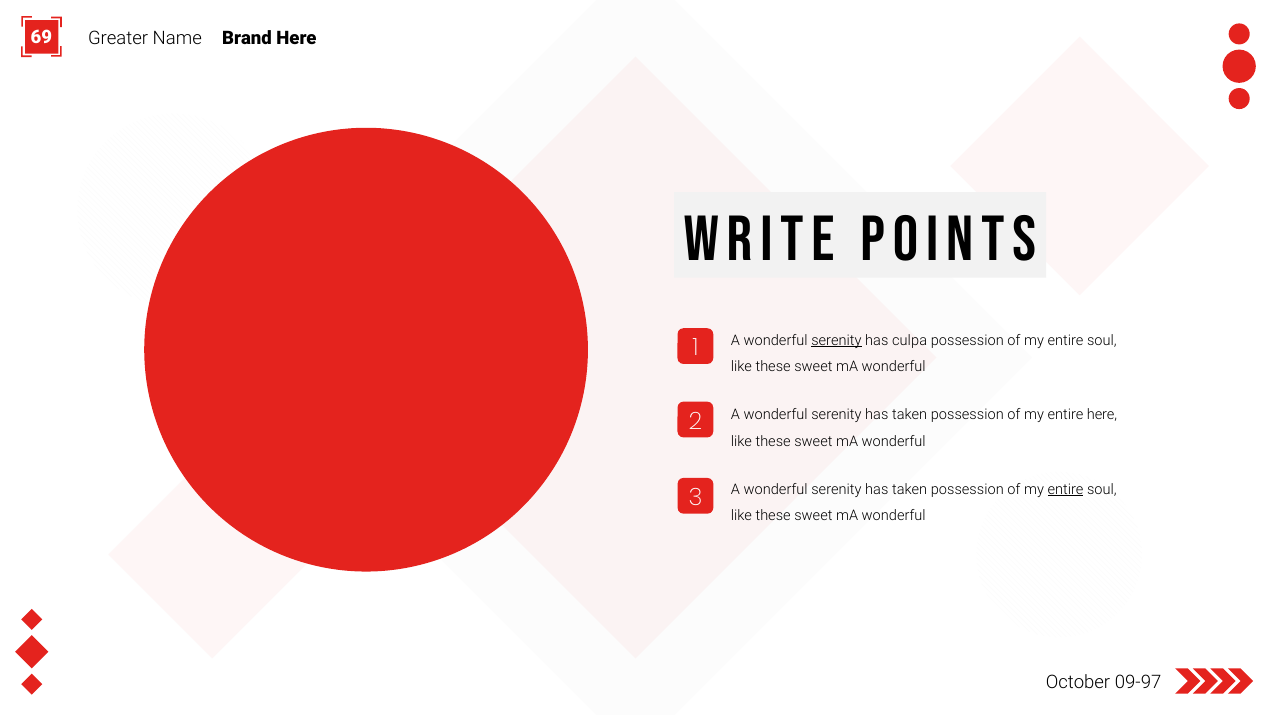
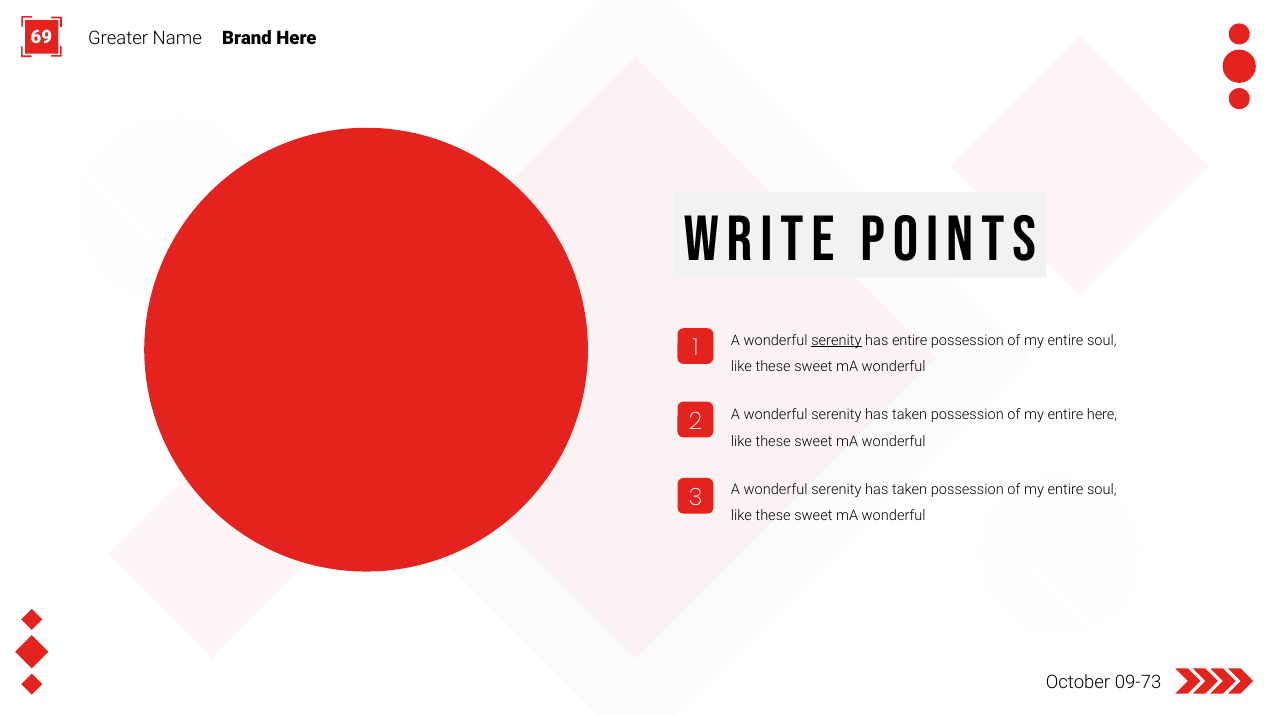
has culpa: culpa -> entire
entire at (1065, 489) underline: present -> none
09-97: 09-97 -> 09-73
